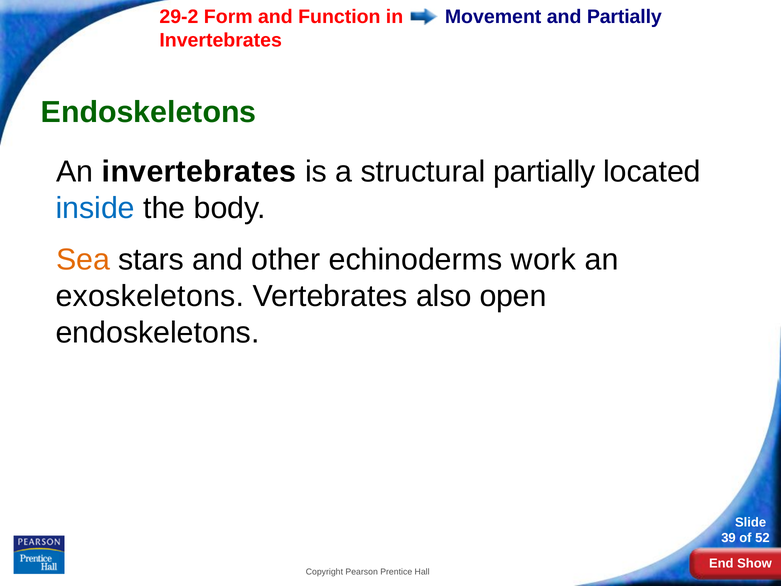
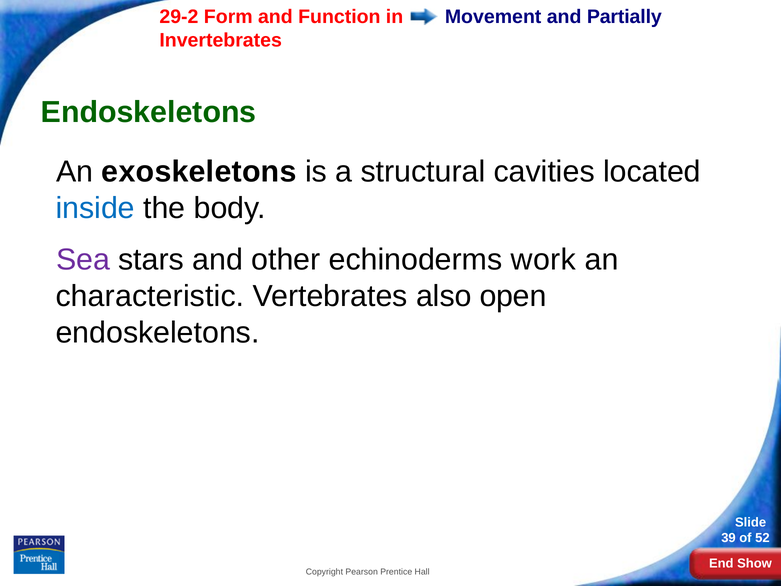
An invertebrates: invertebrates -> exoskeletons
structural partially: partially -> cavities
Sea colour: orange -> purple
exoskeletons: exoskeletons -> characteristic
